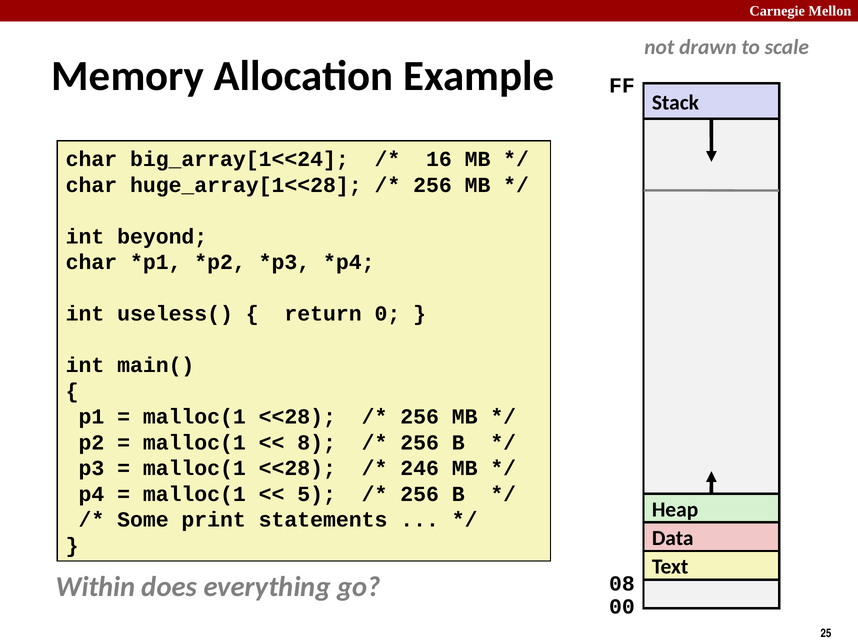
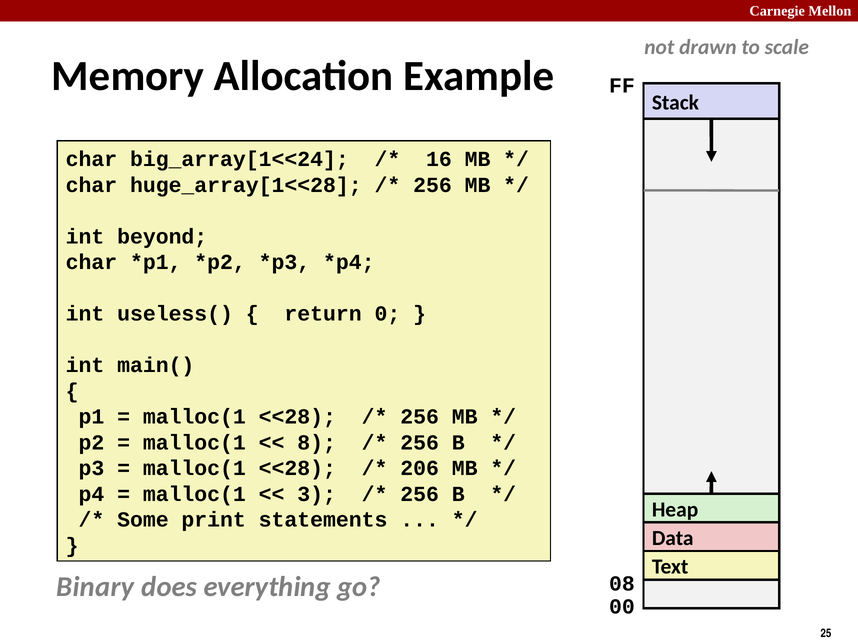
246: 246 -> 206
5: 5 -> 3
Within: Within -> Binary
